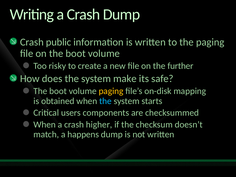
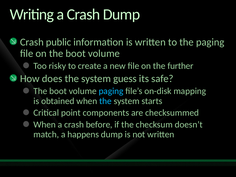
make: make -> guess
paging at (111, 91) colour: yellow -> light blue
users: users -> point
higher: higher -> before
